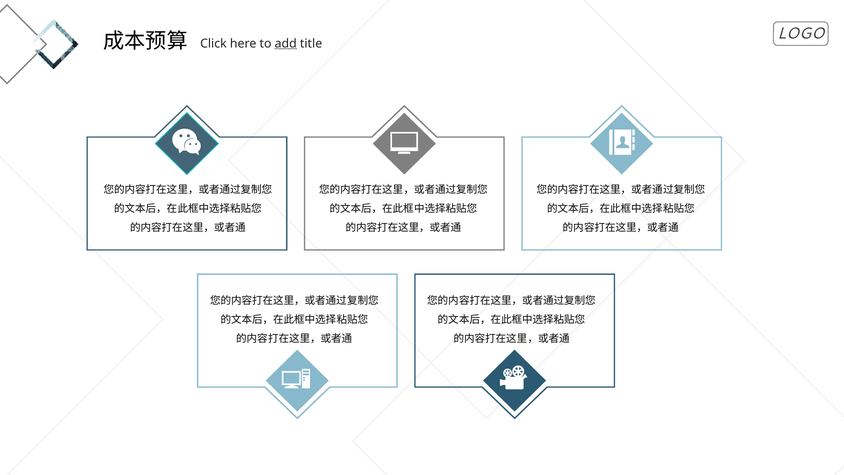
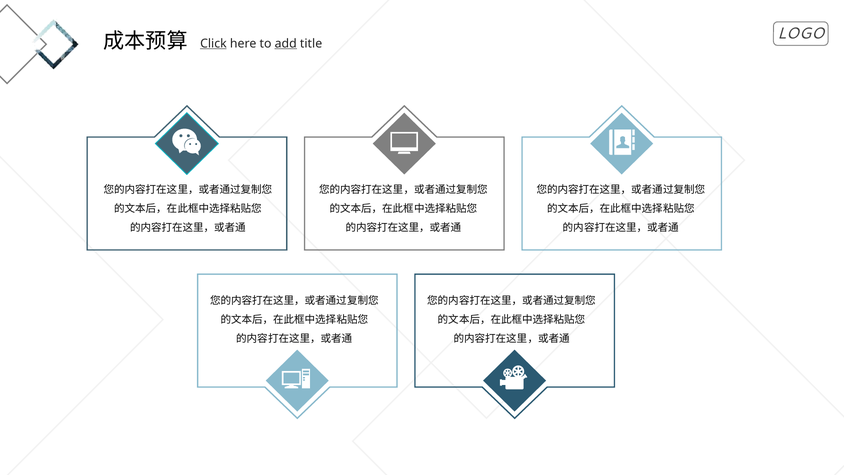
Click underline: none -> present
